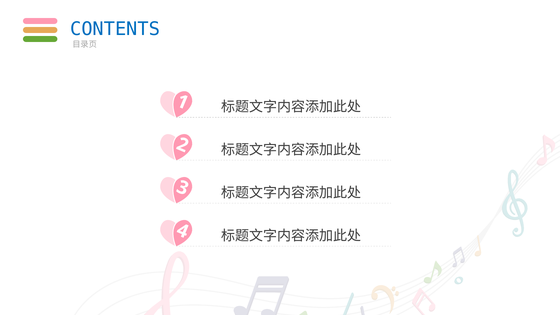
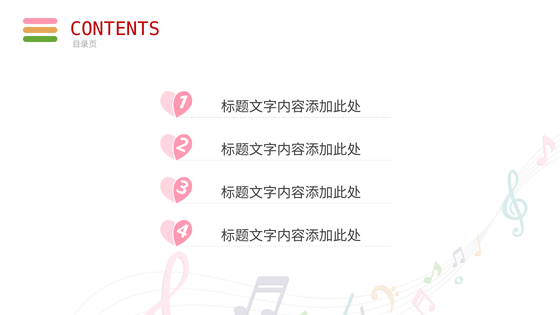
CONTENTS colour: blue -> red
